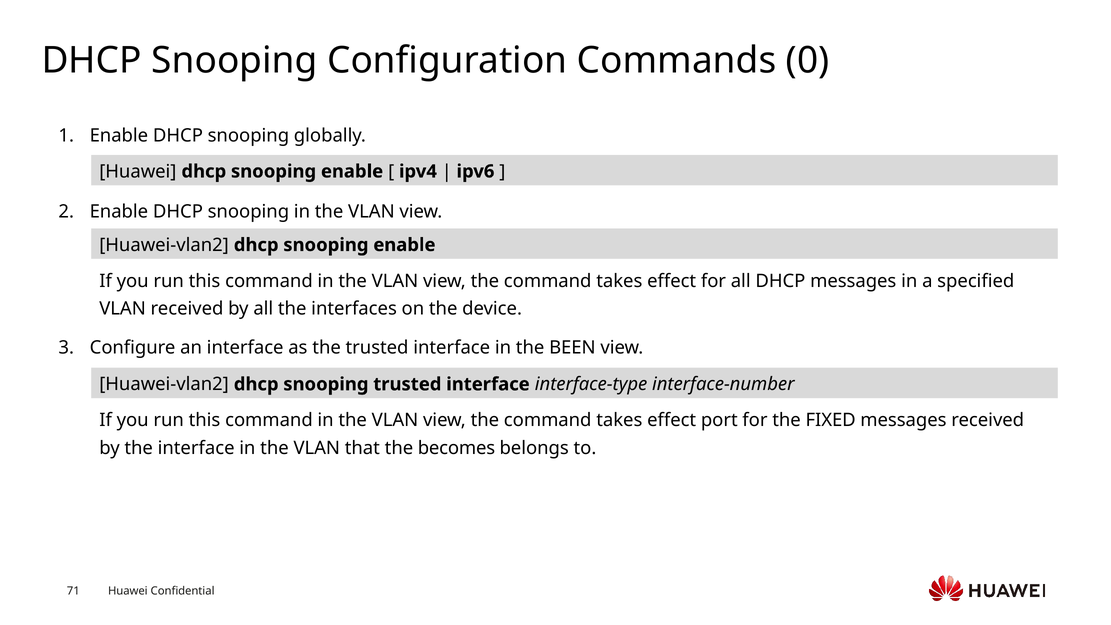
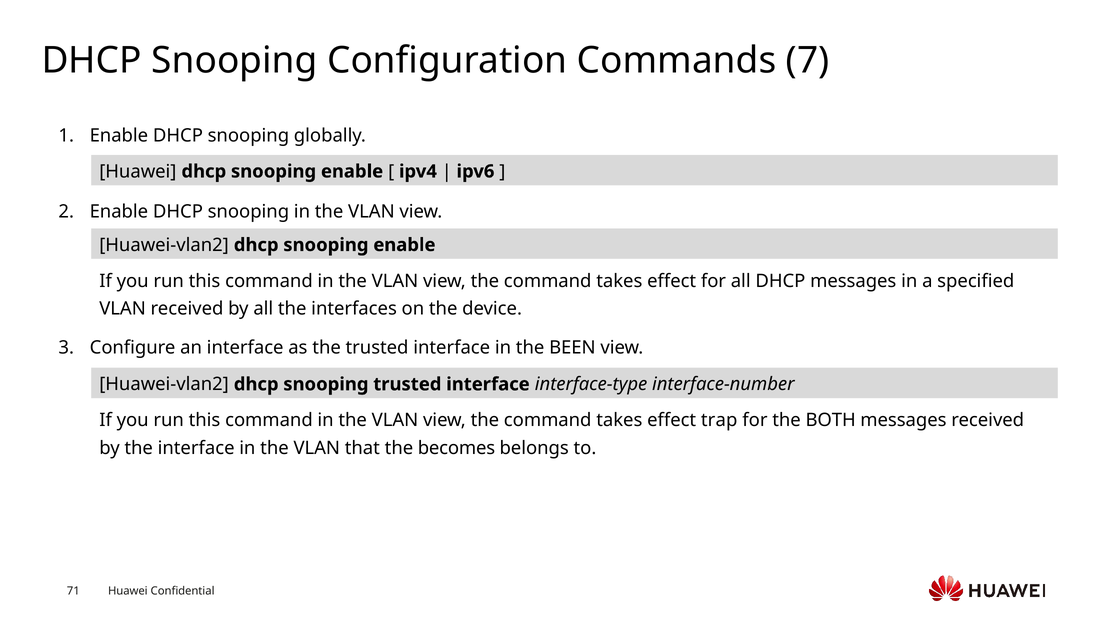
0: 0 -> 7
port: port -> trap
FIXED: FIXED -> BOTH
